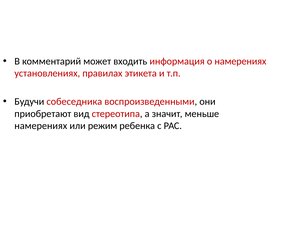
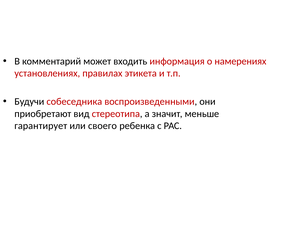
намерениях at (41, 126): намерениях -> гарантирует
режим: режим -> своего
